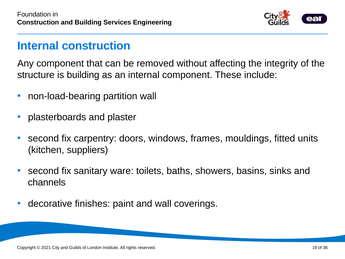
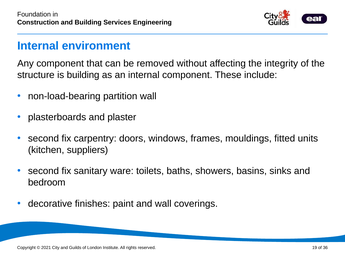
Internal construction: construction -> environment
channels: channels -> bedroom
